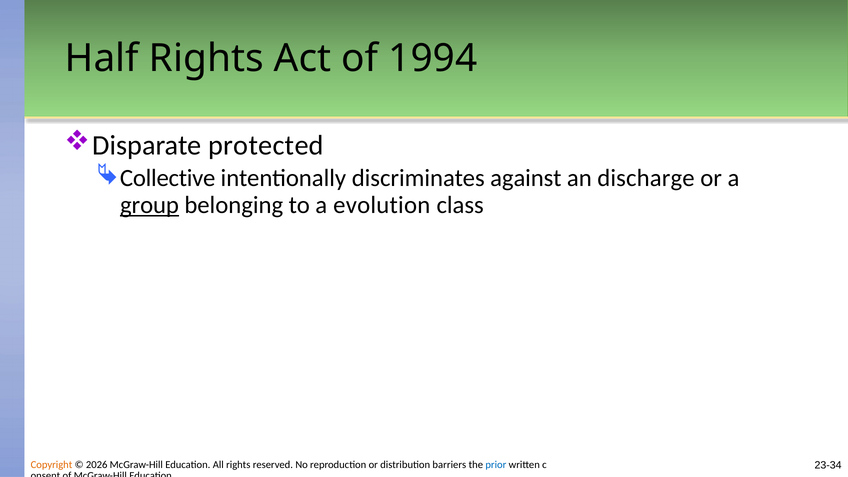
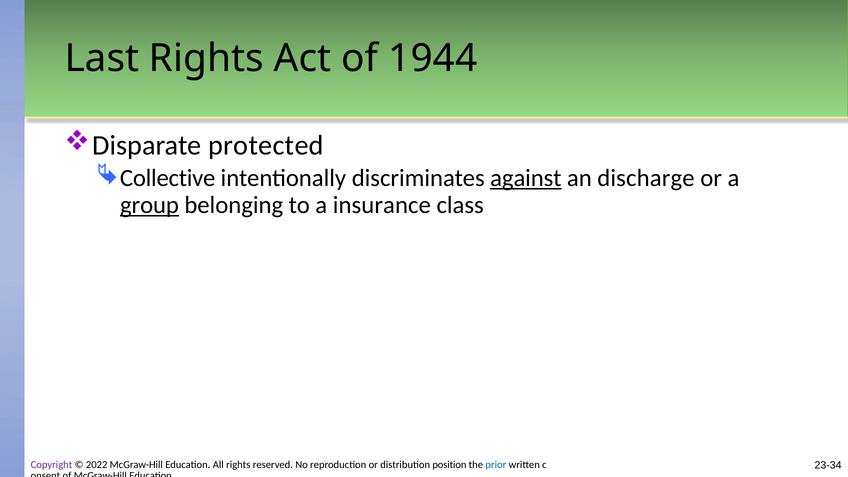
Half: Half -> Last
1994: 1994 -> 1944
against underline: none -> present
evolution: evolution -> insurance
Copyright colour: orange -> purple
2026: 2026 -> 2022
barriers: barriers -> position
